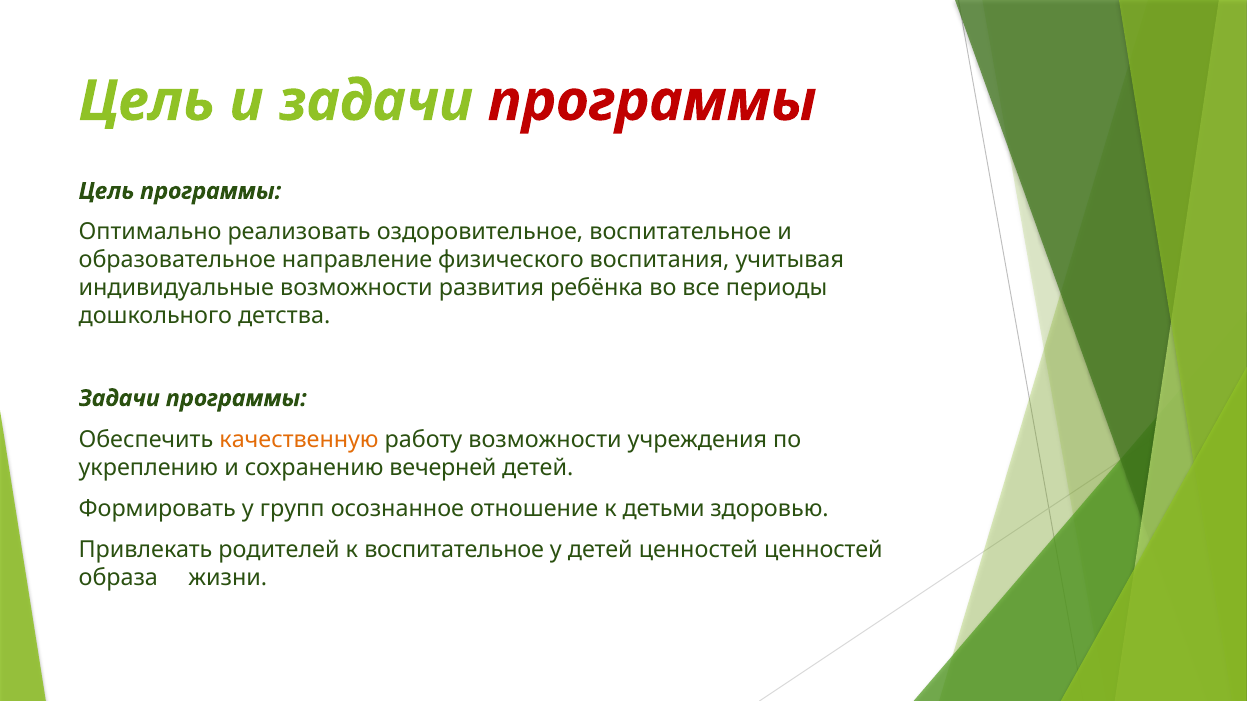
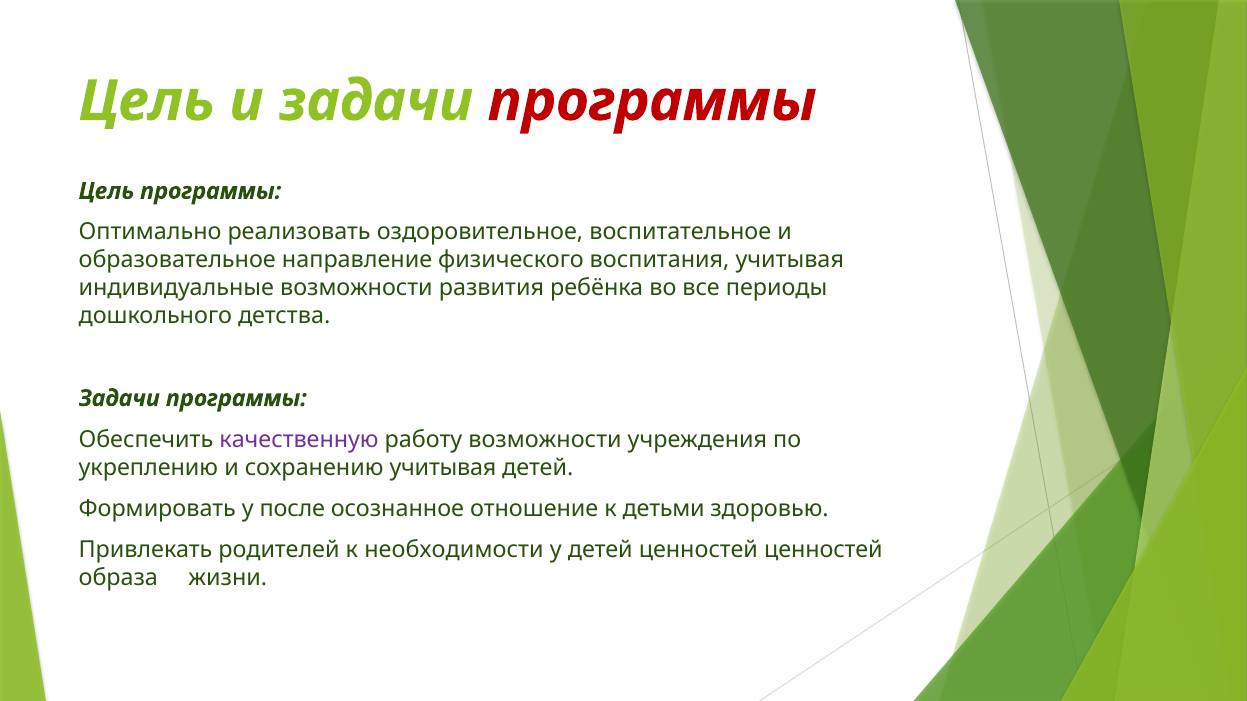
качественную colour: orange -> purple
сохранению вечерней: вечерней -> учитывая
групп: групп -> после
к воспитательное: воспитательное -> необходимости
